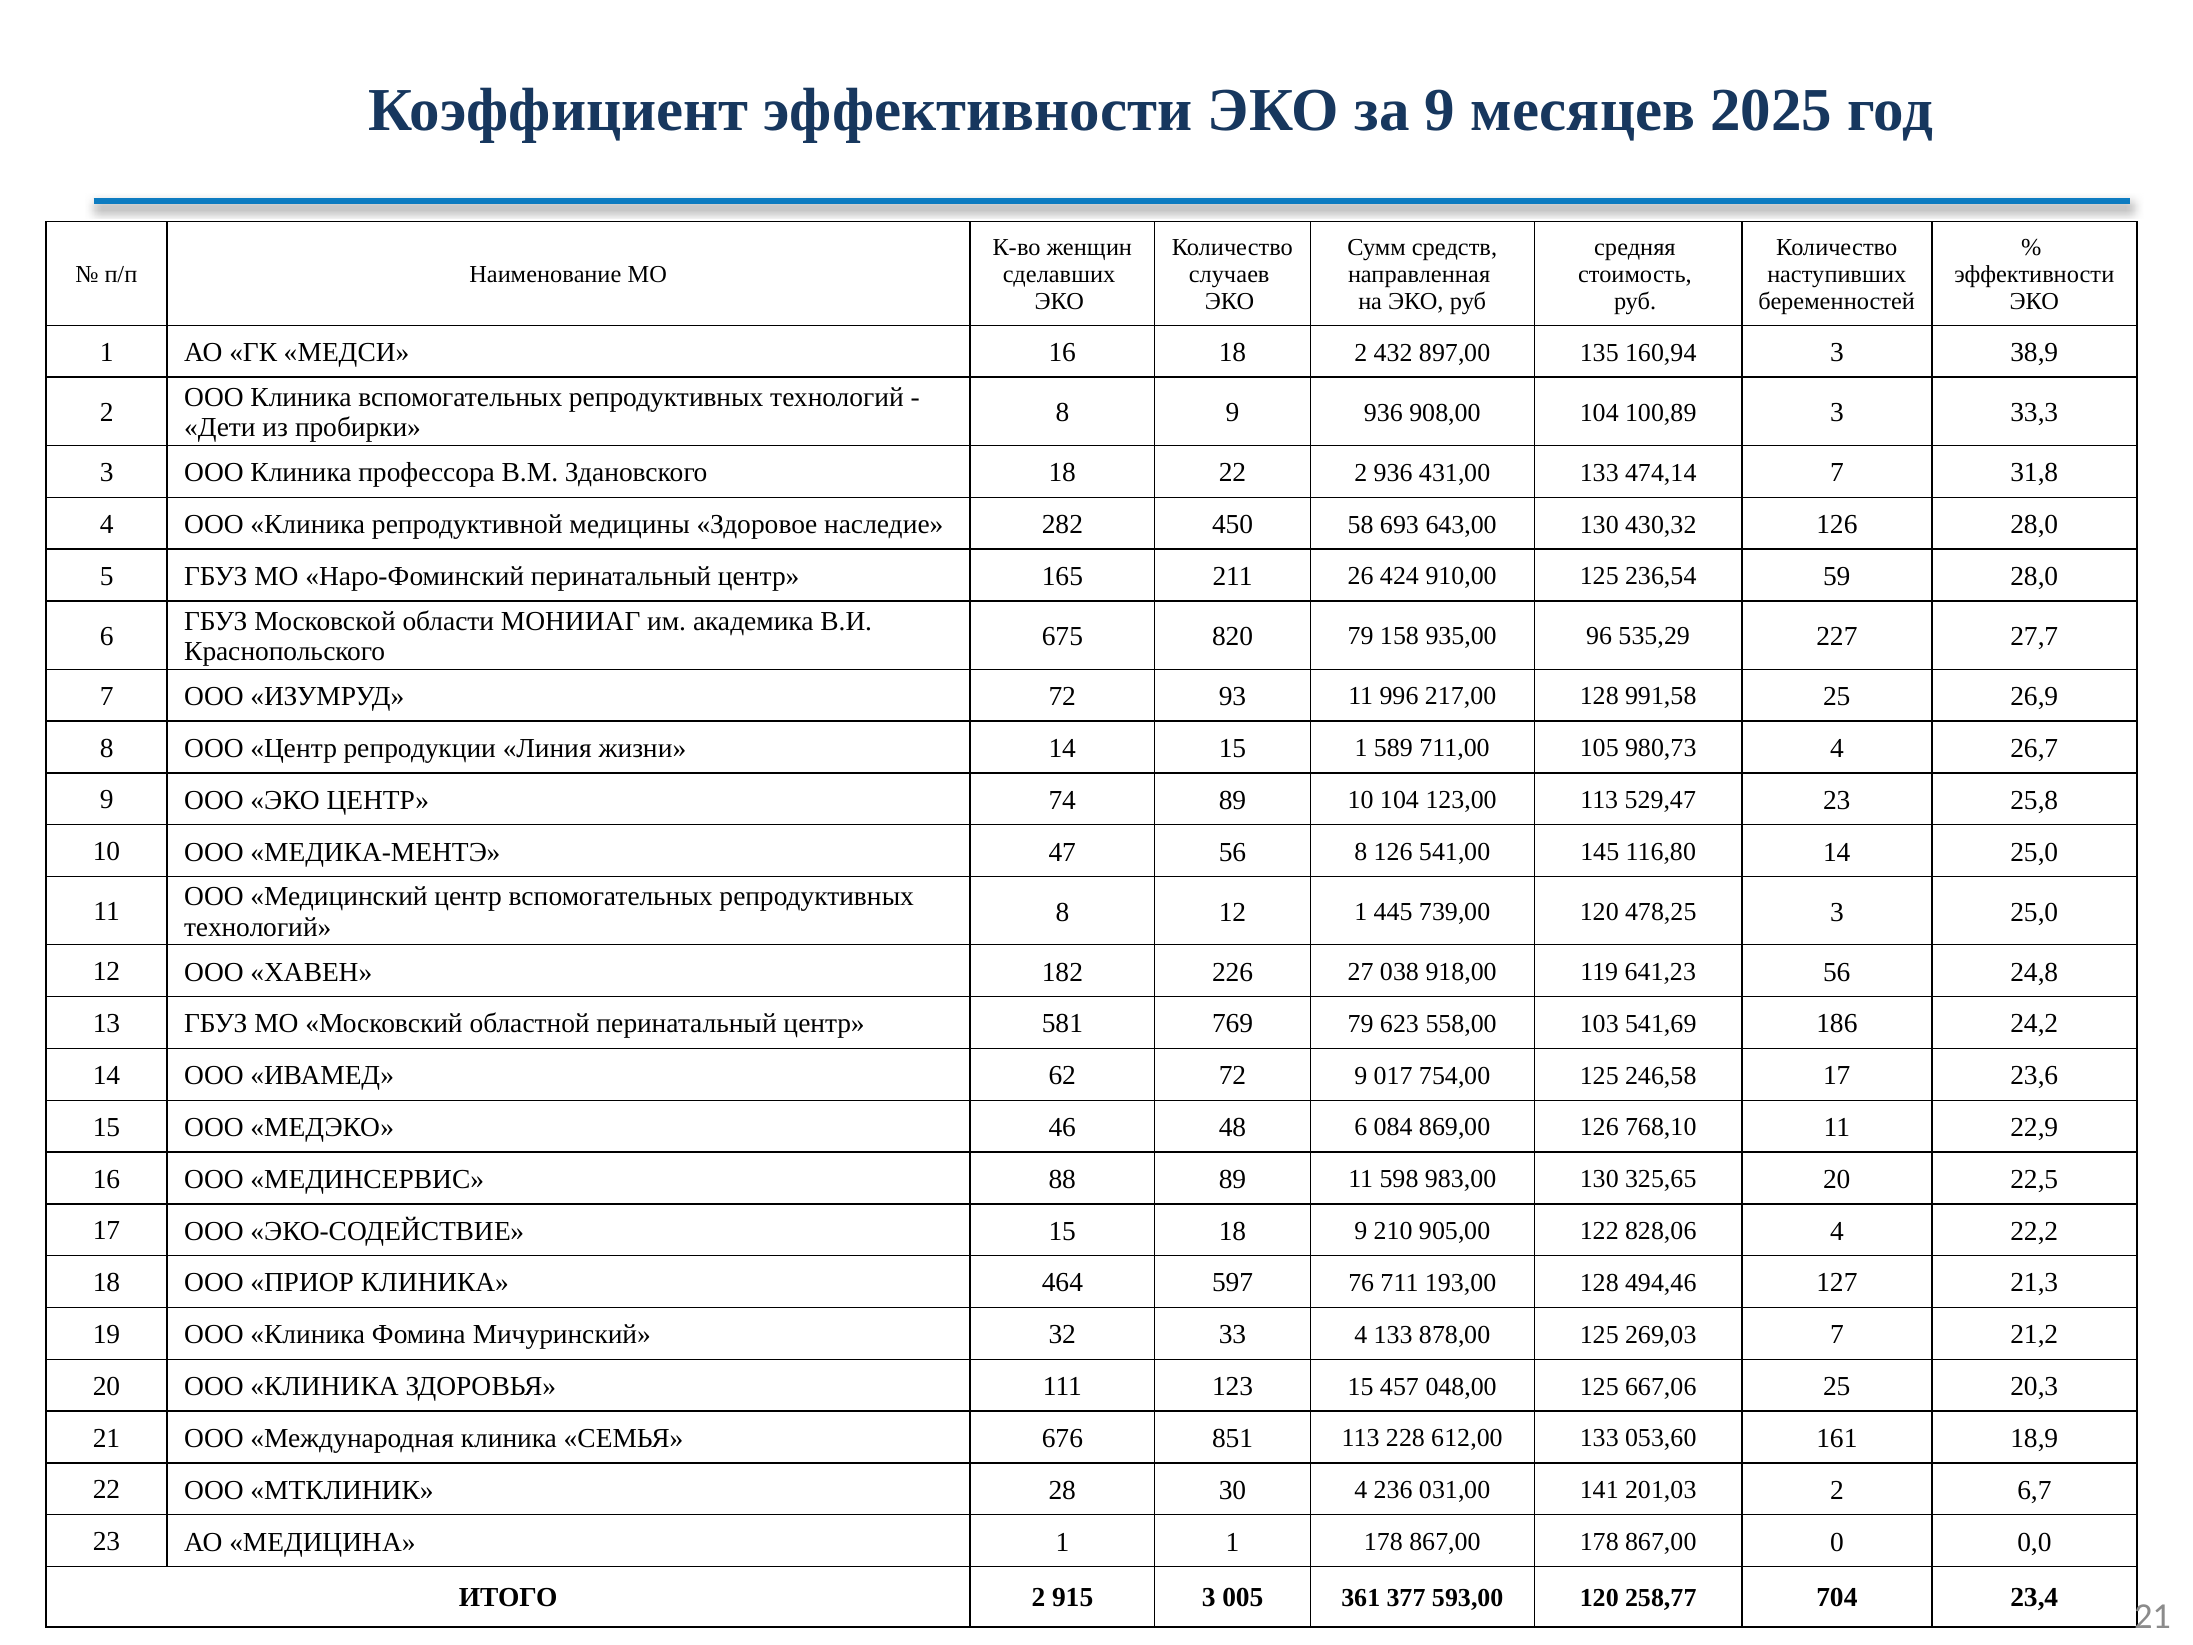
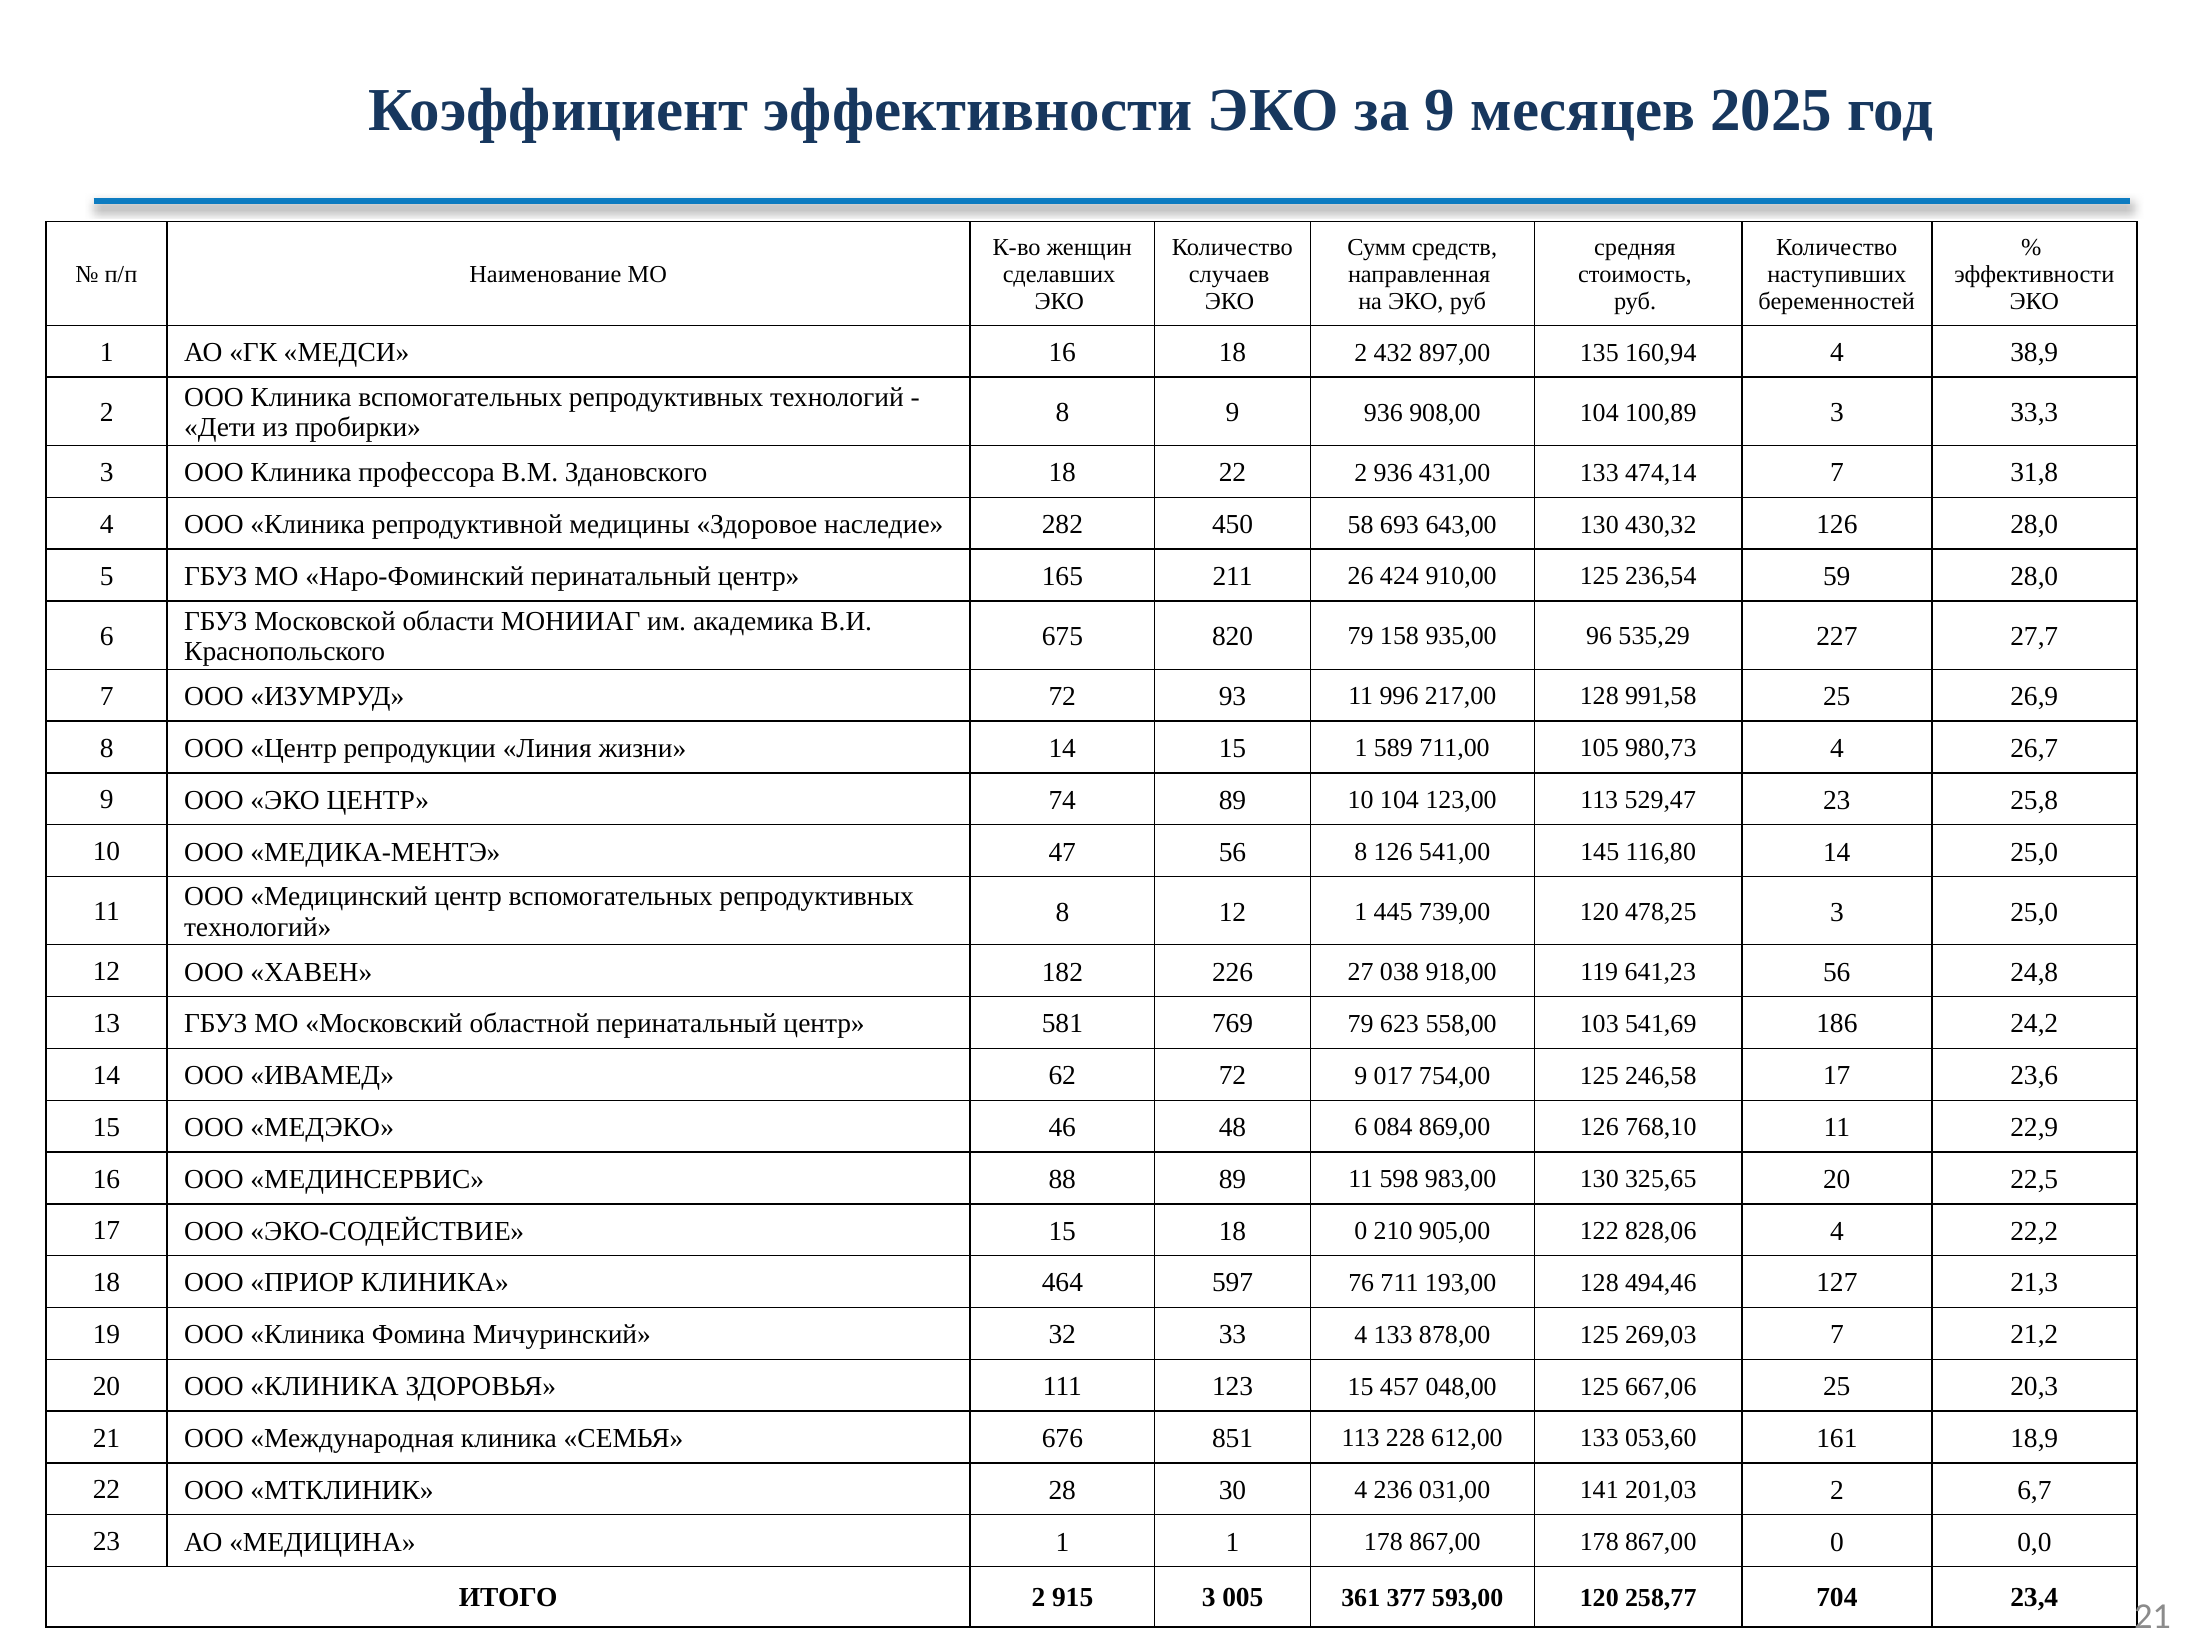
160,94 3: 3 -> 4
18 9: 9 -> 0
